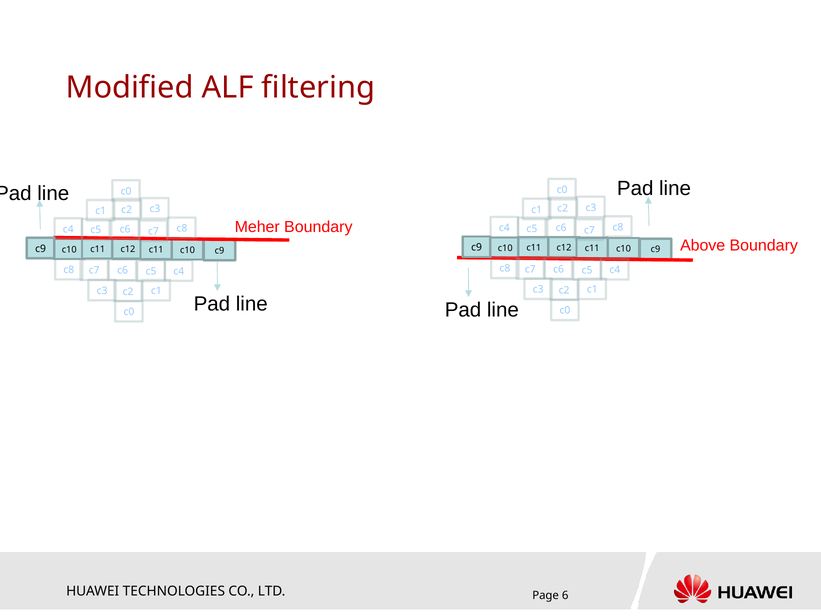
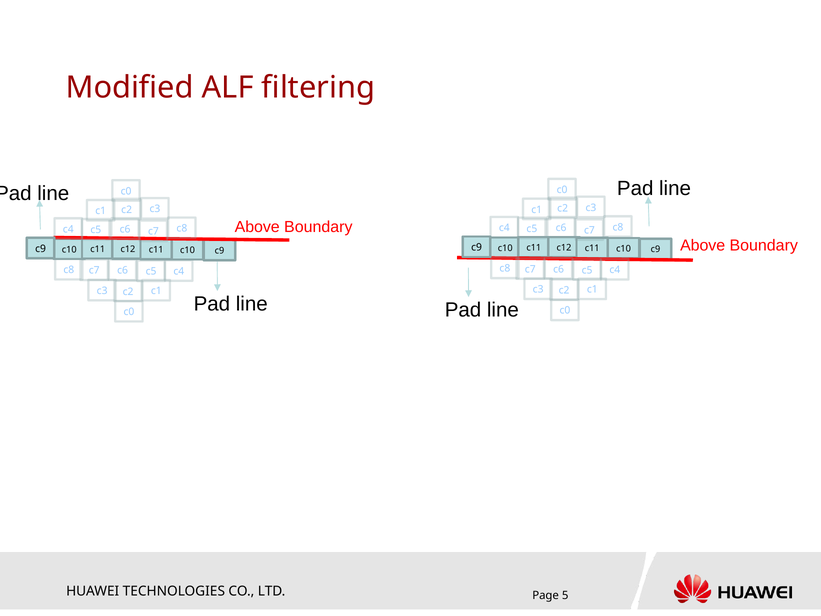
Meher at (257, 227): Meher -> Above
6: 6 -> 5
